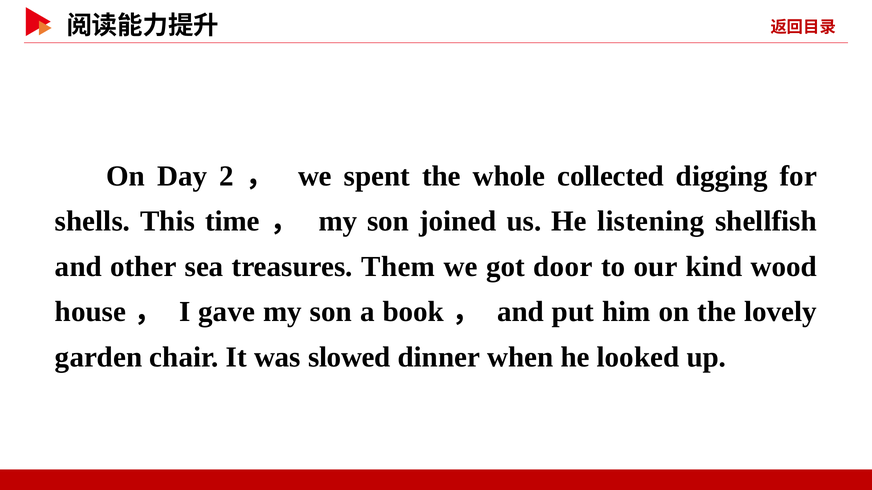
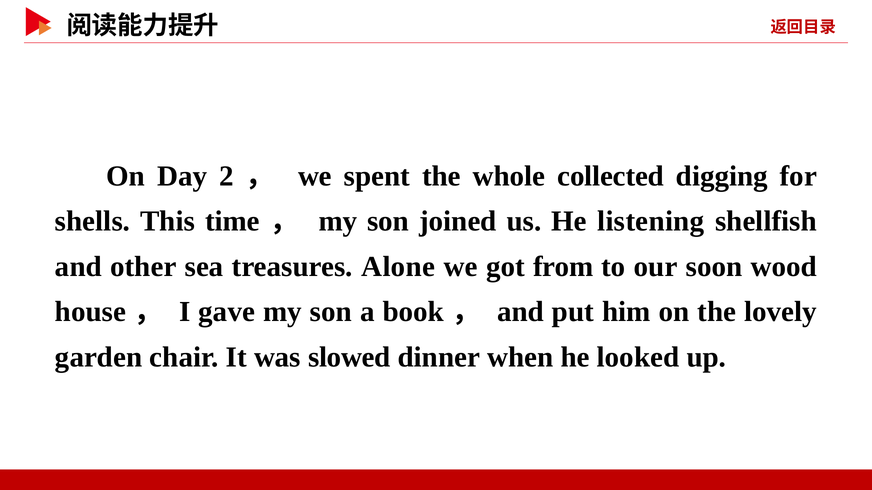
Them: Them -> Alone
door: door -> from
kind: kind -> soon
